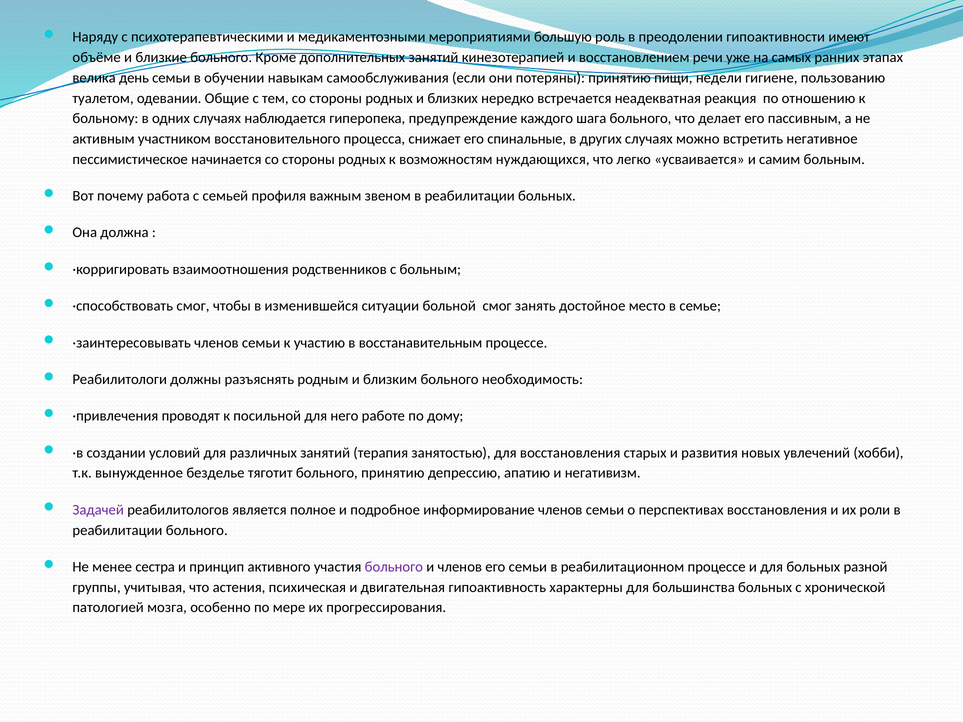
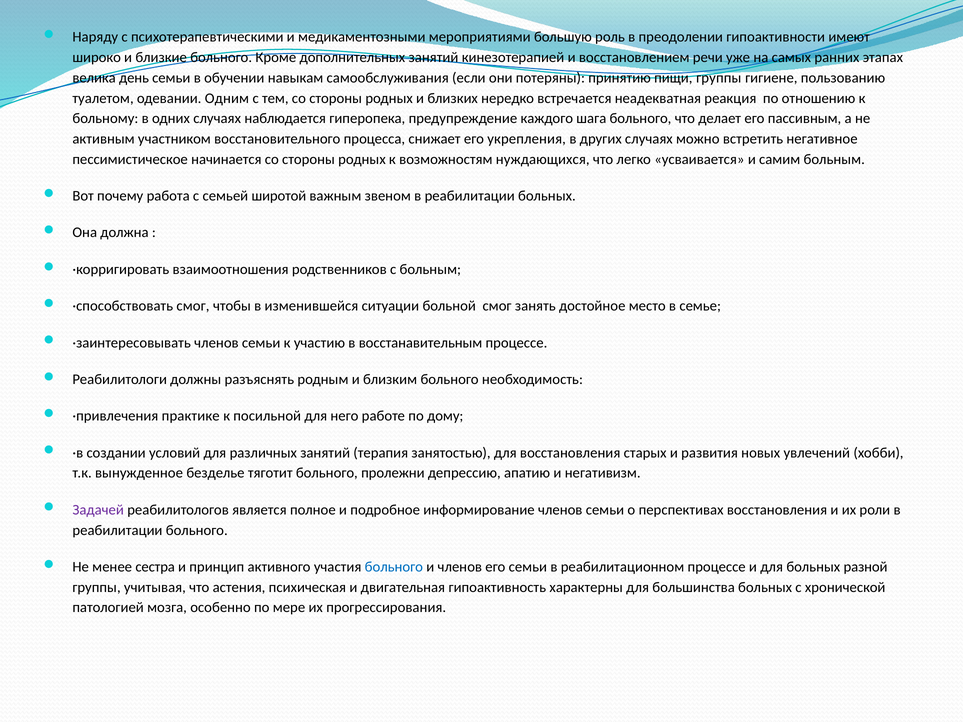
объёме: объёме -> широко
пищи недели: недели -> группы
Общие: Общие -> Одним
спинальные: спинальные -> укрепления
профиля: профиля -> широтой
проводят: проводят -> практике
больного принятию: принятию -> пролежни
больного at (394, 567) colour: purple -> blue
